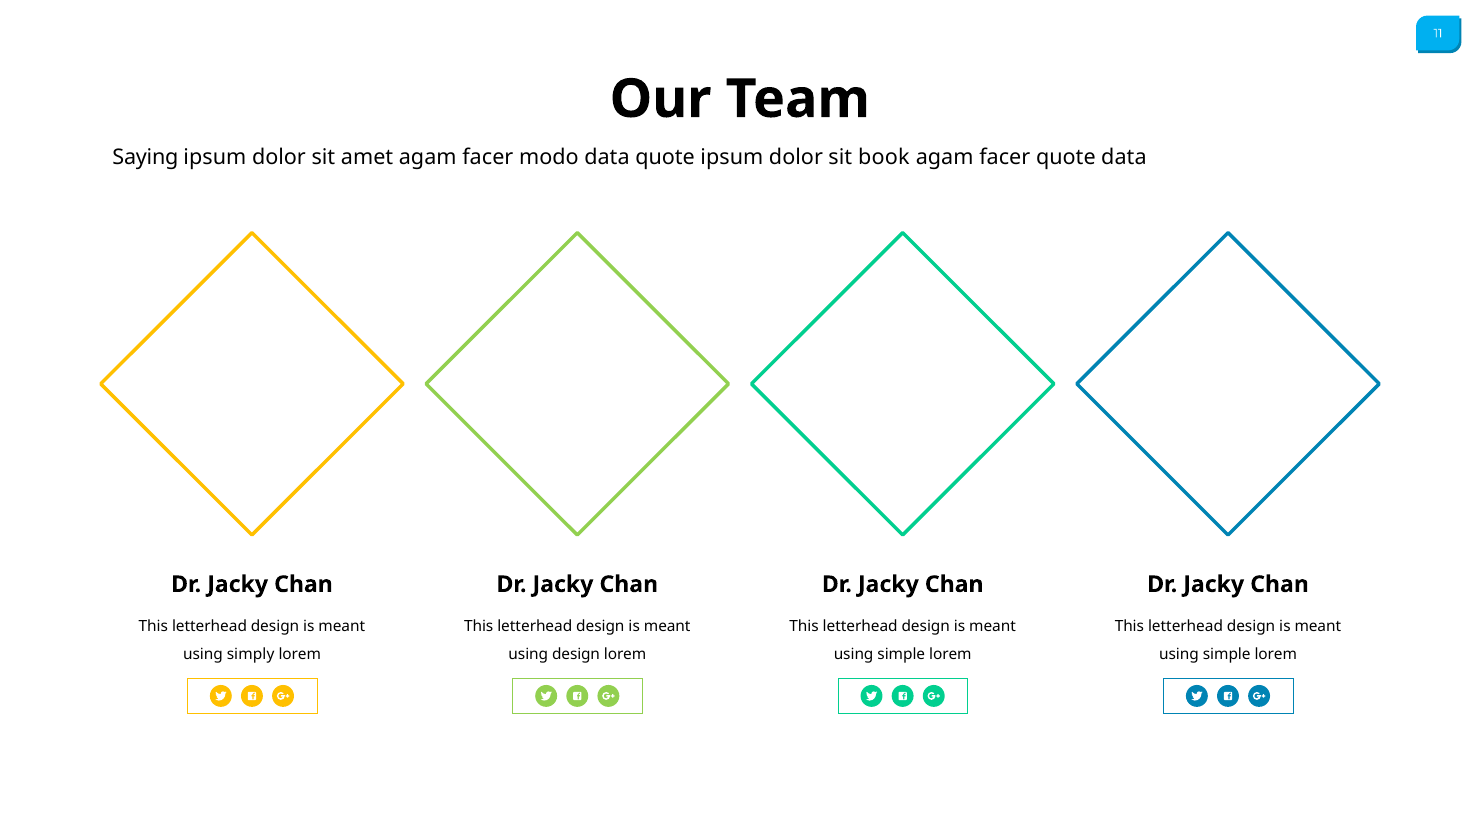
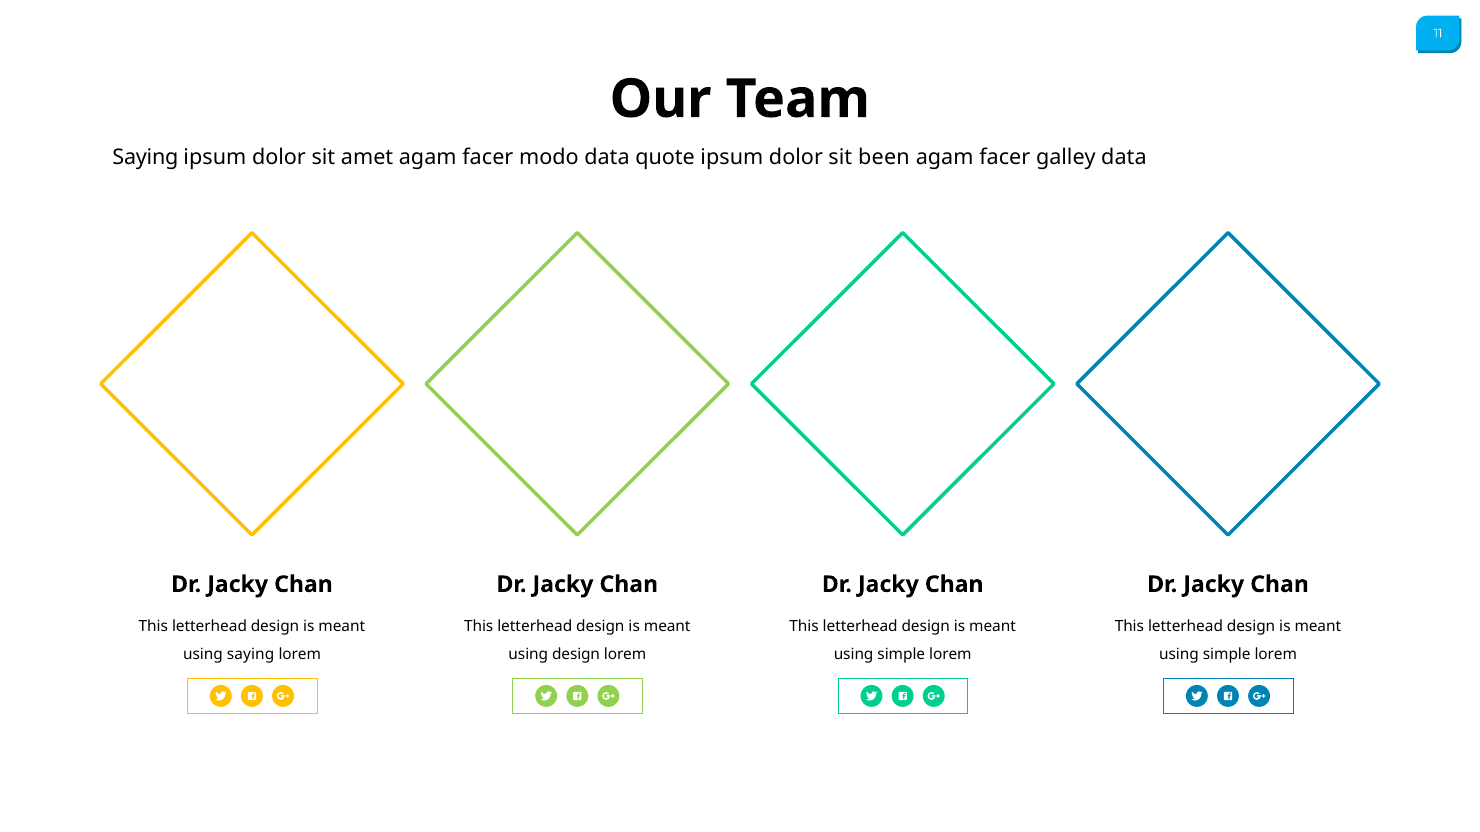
book: book -> been
facer quote: quote -> galley
using simply: simply -> saying
